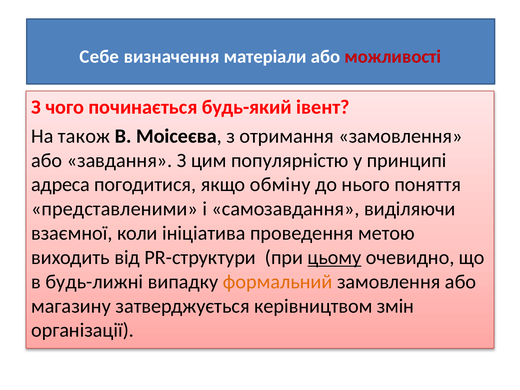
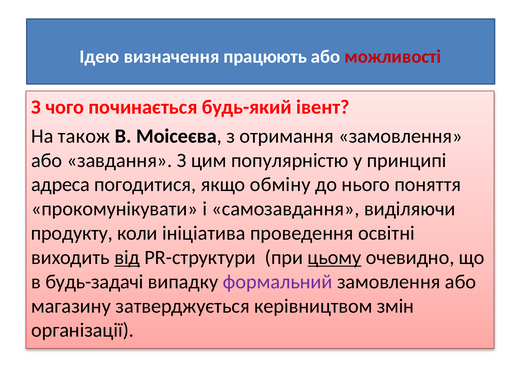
Себе: Себе -> Ідею
матеріали: матеріали -> працюють
представленими: представленими -> прокомунікувати
взаємної: взаємної -> продукту
метою: метою -> освітні
від underline: none -> present
будь-лижні: будь-лижні -> будь-задачі
формальний colour: orange -> purple
